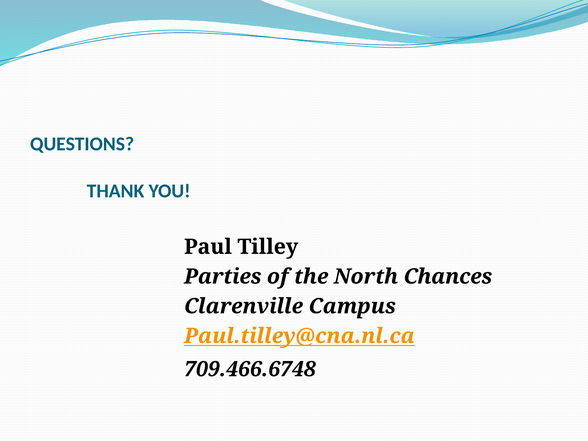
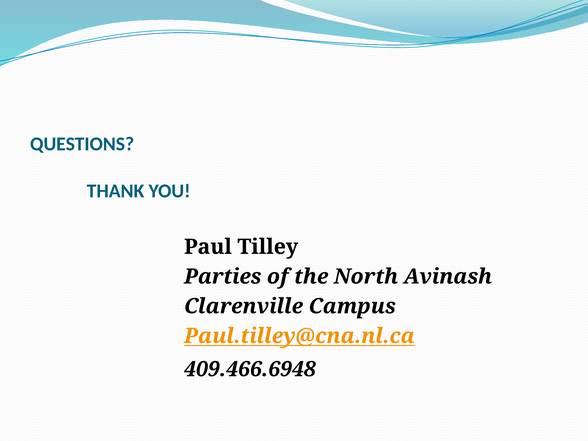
Chances: Chances -> Avinash
709.466.6748: 709.466.6748 -> 409.466.6948
